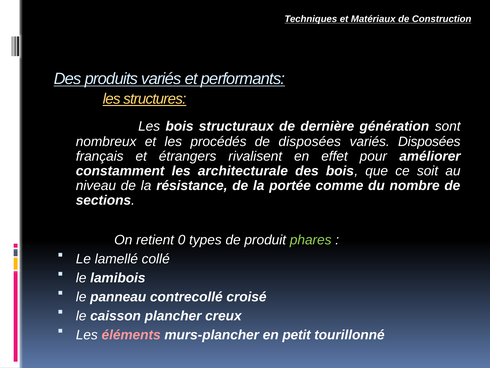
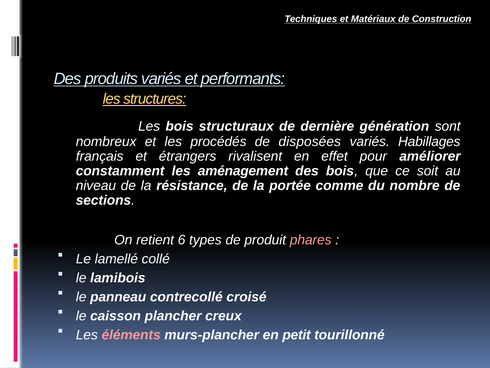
variés Disposées: Disposées -> Habillages
architecturale: architecturale -> aménagement
0: 0 -> 6
phares colour: light green -> pink
